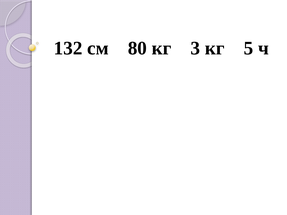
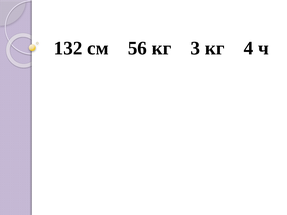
80: 80 -> 56
5: 5 -> 4
